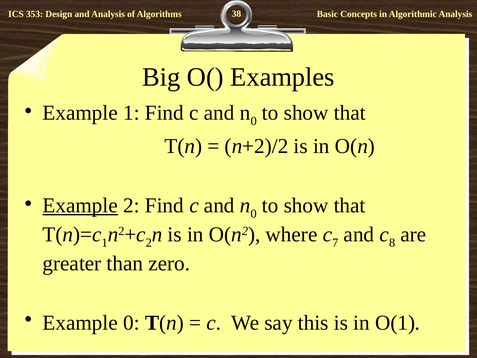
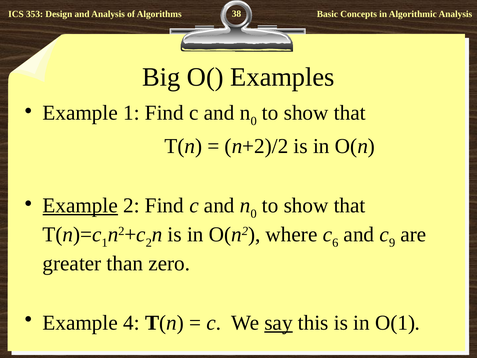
7: 7 -> 6
8: 8 -> 9
Example 0: 0 -> 4
say underline: none -> present
